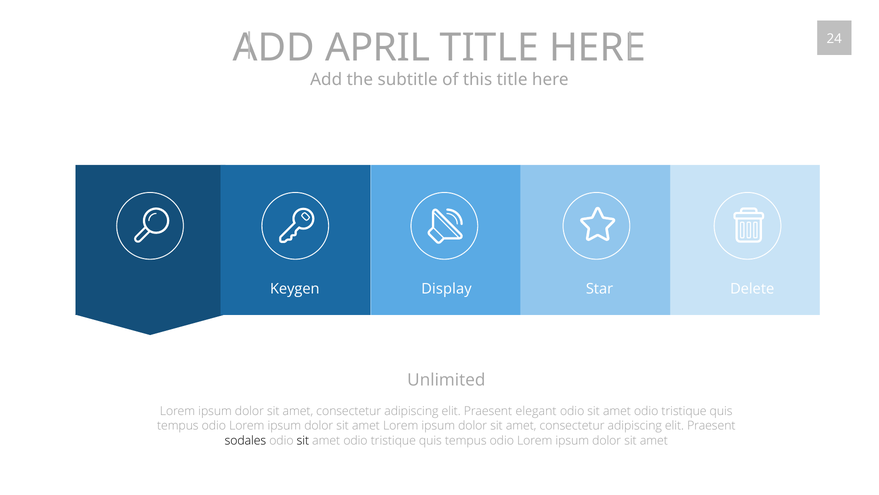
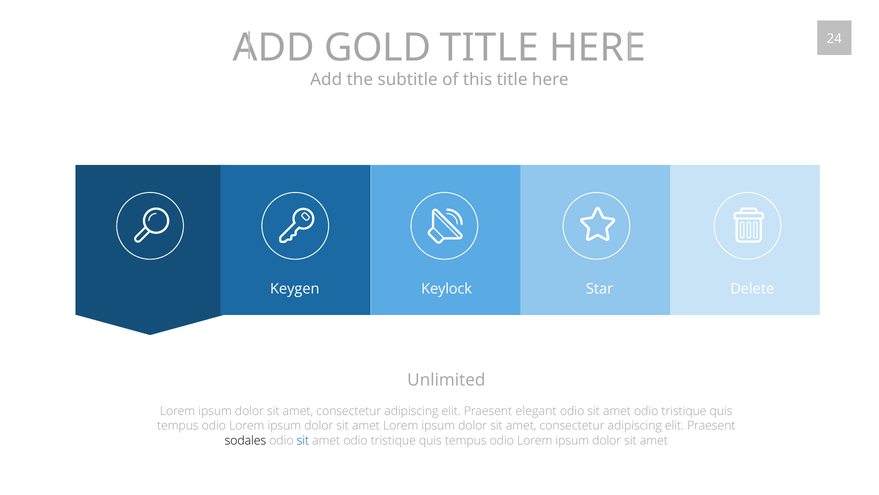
APRIL: APRIL -> GOLD
Display: Display -> Keylock
sit at (303, 440) colour: black -> blue
